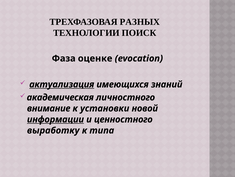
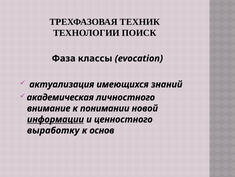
РАЗНЫХ: РАЗНЫХ -> ТЕХНИК
оценке: оценке -> классы
актуализация underline: present -> none
установки: установки -> понимании
типа: типа -> основ
